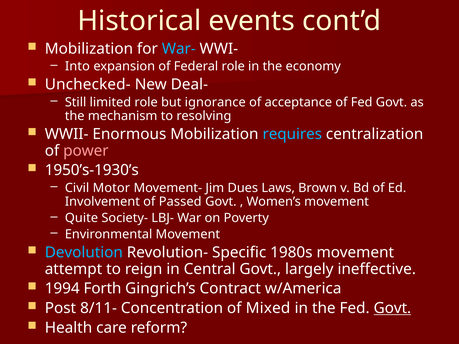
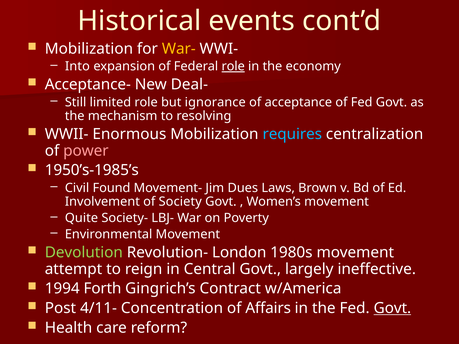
War- colour: light blue -> yellow
role at (233, 66) underline: none -> present
Unchecked-: Unchecked- -> Acceptance-
1950’s-1930’s: 1950’s-1930’s -> 1950’s-1985’s
Motor: Motor -> Found
Passed: Passed -> Society
Devolution colour: light blue -> light green
Specific: Specific -> London
8/11-: 8/11- -> 4/11-
Mixed: Mixed -> Affairs
